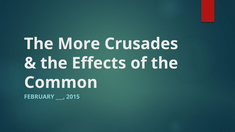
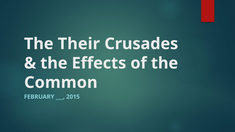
More: More -> Their
